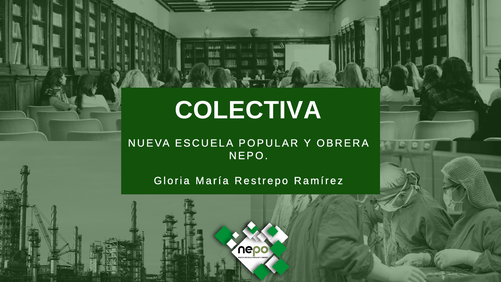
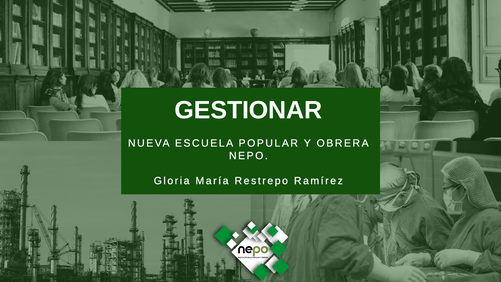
COLECTIVA: COLECTIVA -> GESTIONAR
